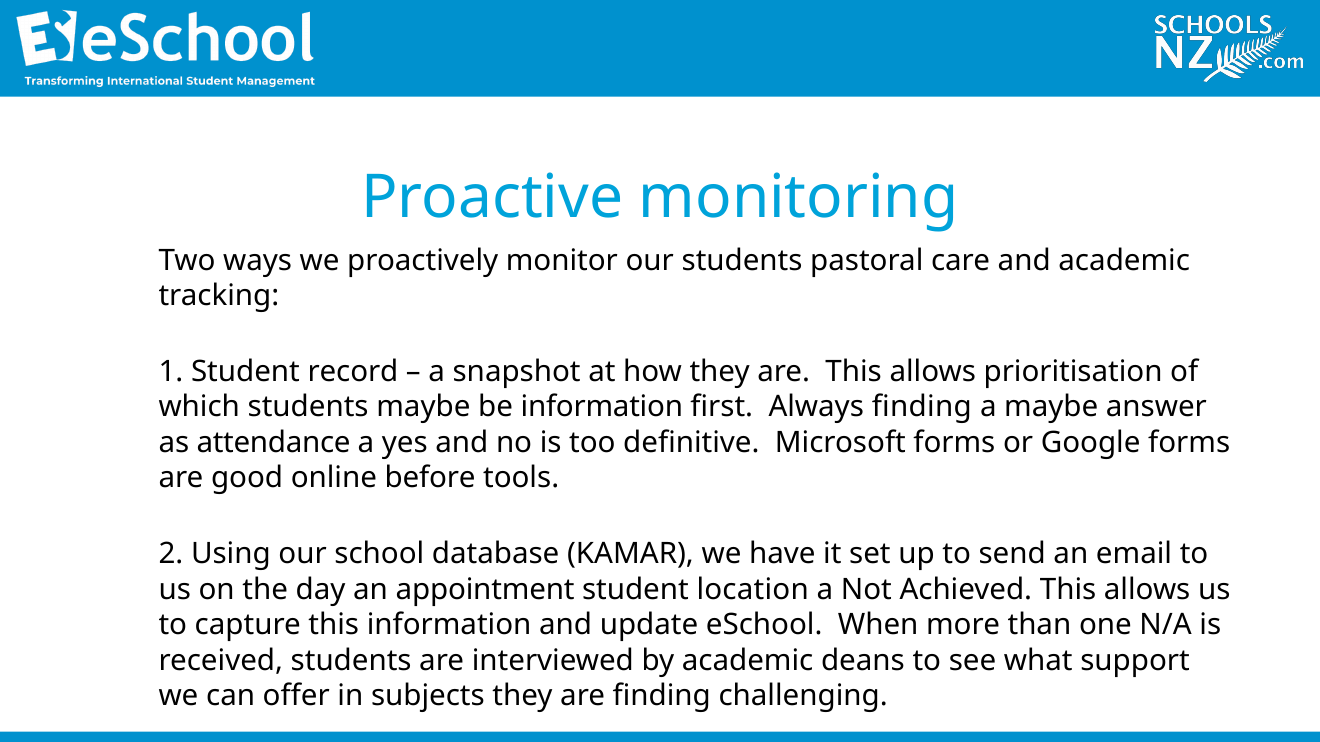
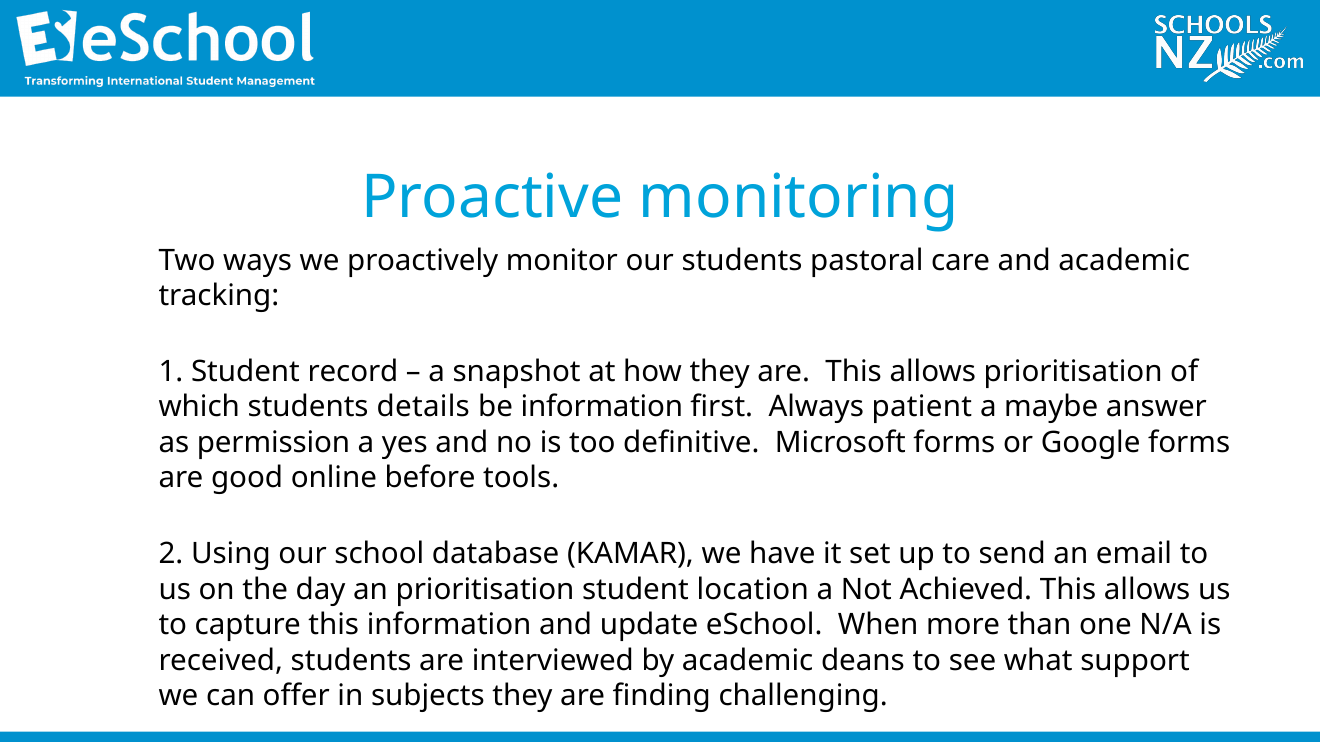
students maybe: maybe -> details
Always finding: finding -> patient
attendance: attendance -> permission
an appointment: appointment -> prioritisation
